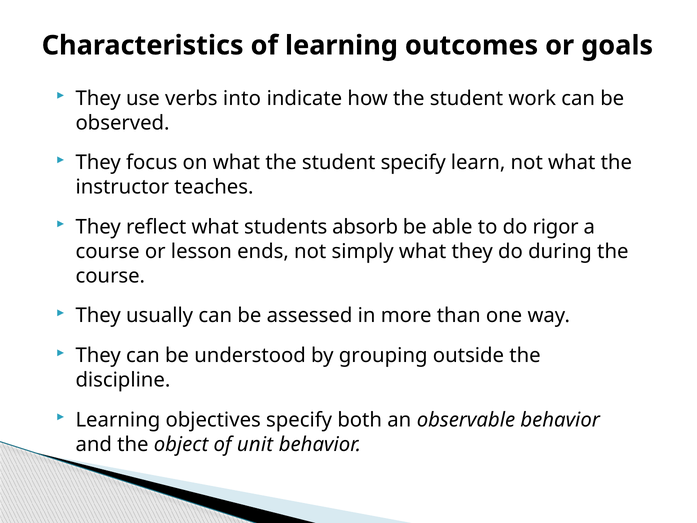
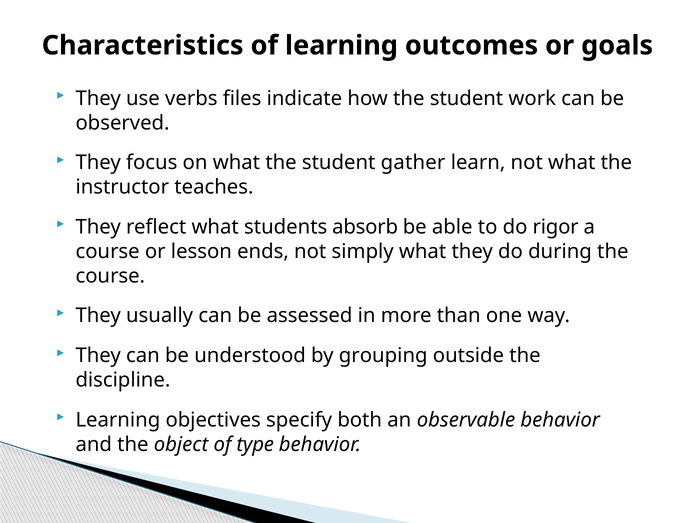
into: into -> files
student specify: specify -> gather
unit: unit -> type
